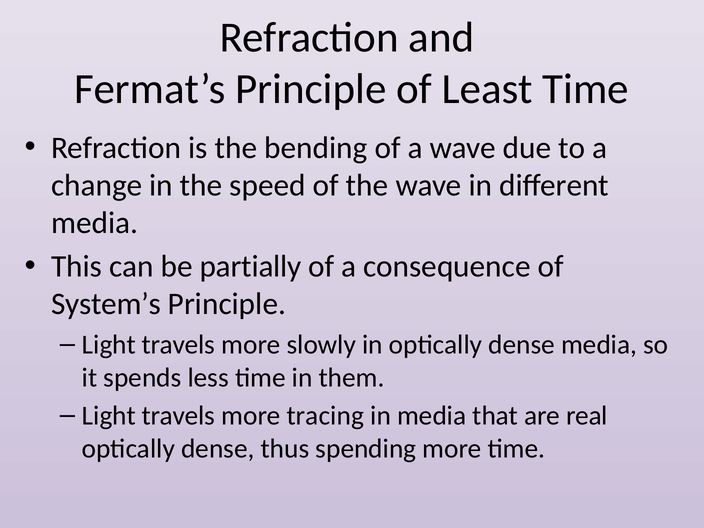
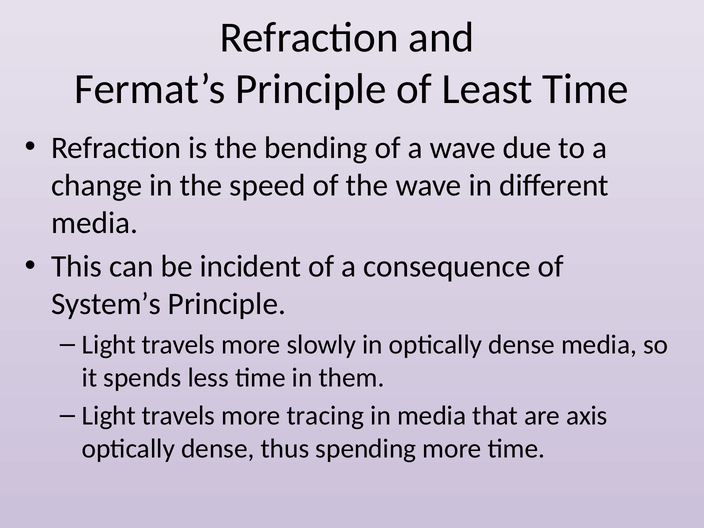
partially: partially -> incident
real: real -> axis
